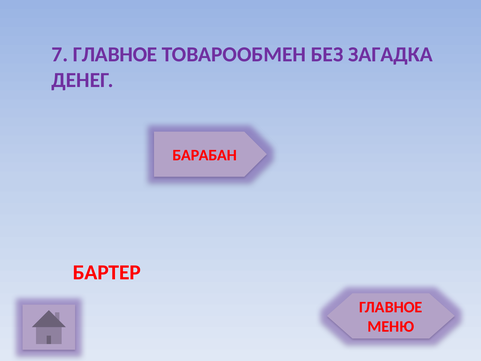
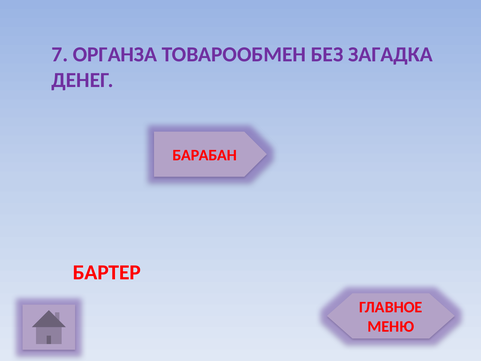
7 ГЛАВНОЕ: ГЛАВНОЕ -> ОРГАНЗА
